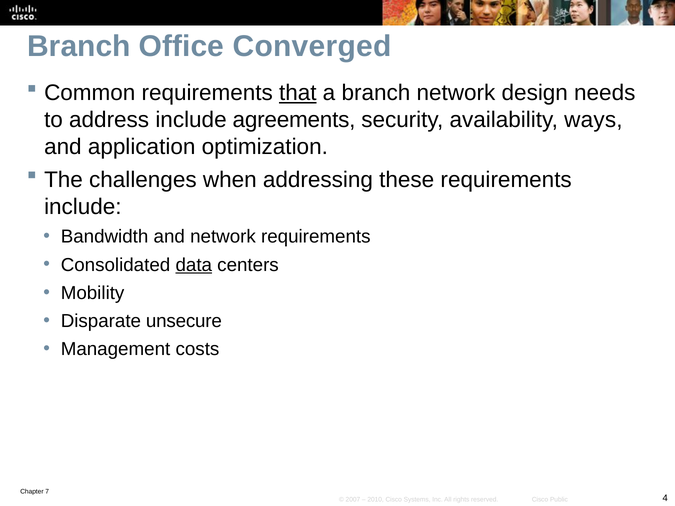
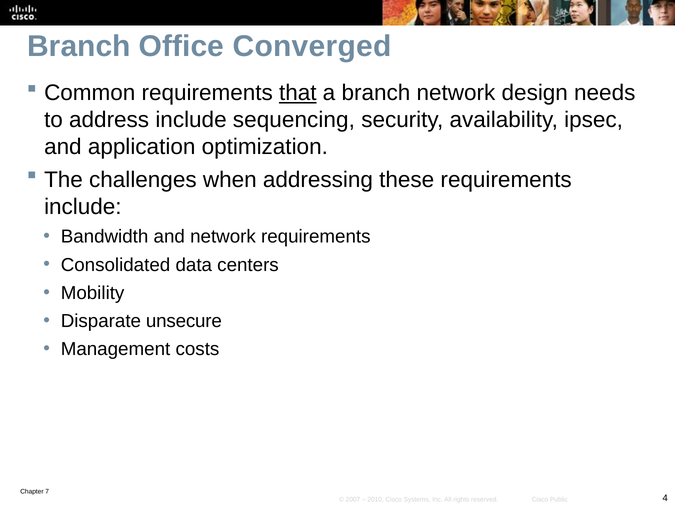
agreements: agreements -> sequencing
ways: ways -> ipsec
data underline: present -> none
